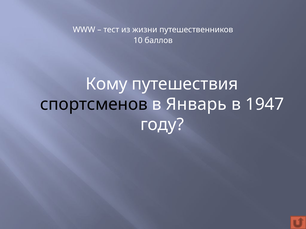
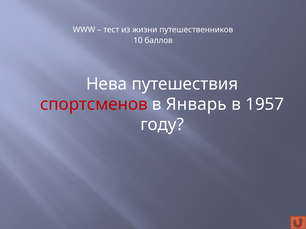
Кому: Кому -> Нева
спортсменов colour: black -> red
1947: 1947 -> 1957
